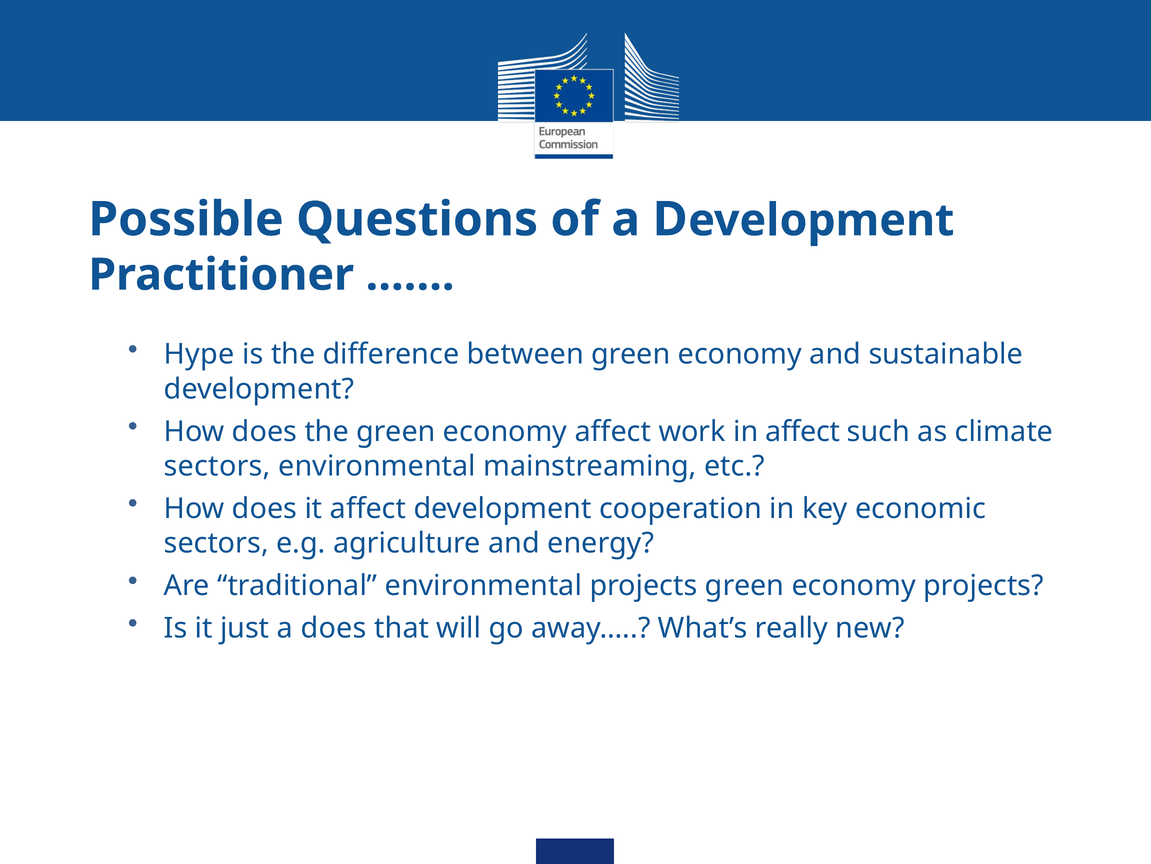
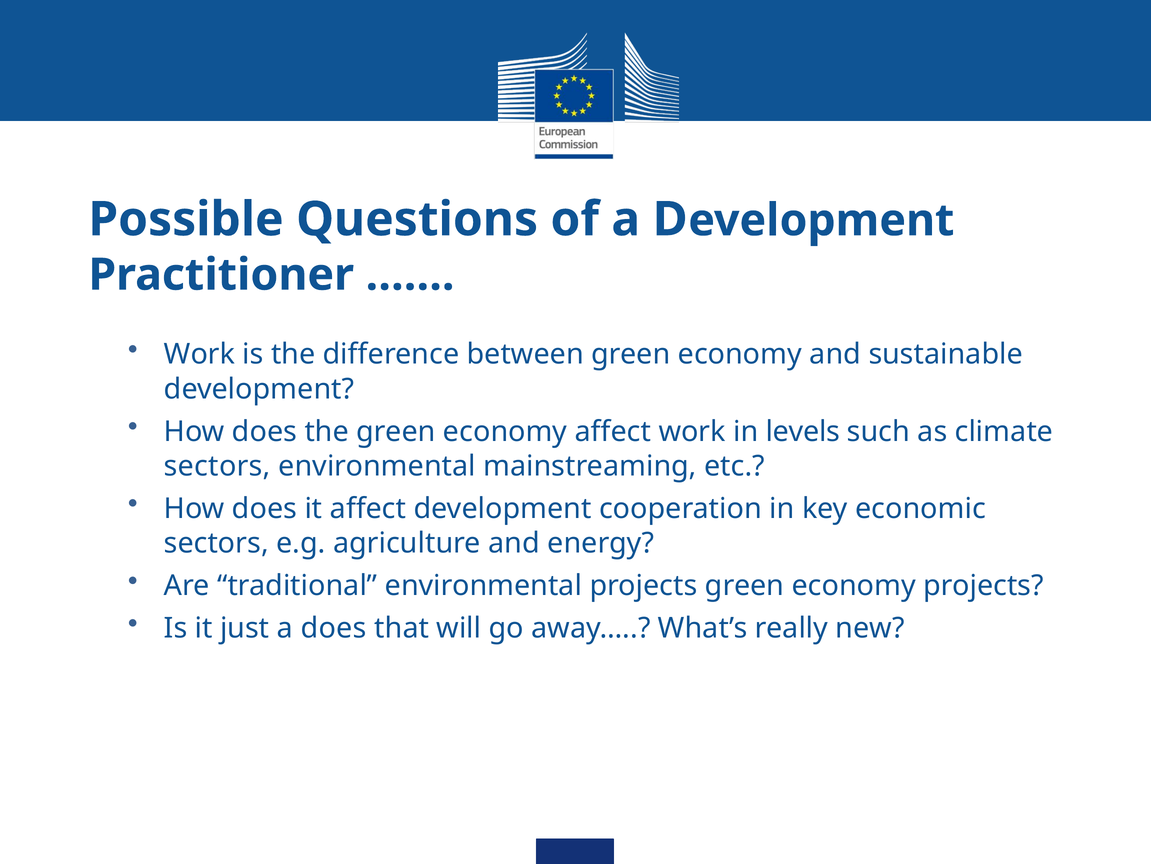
Hype at (199, 354): Hype -> Work
in affect: affect -> levels
